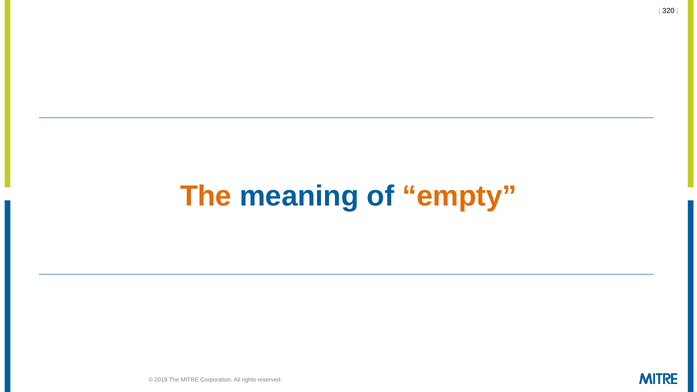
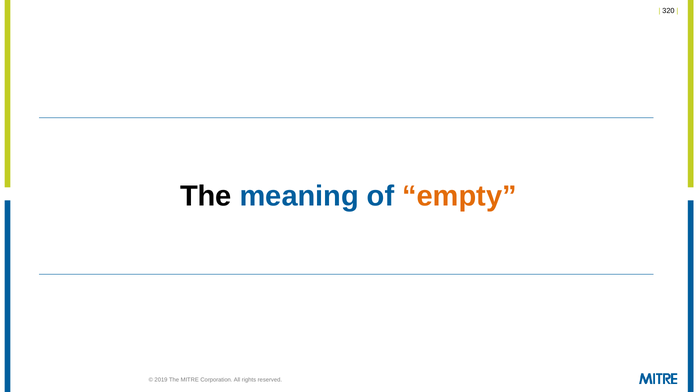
The at (206, 196) colour: orange -> black
